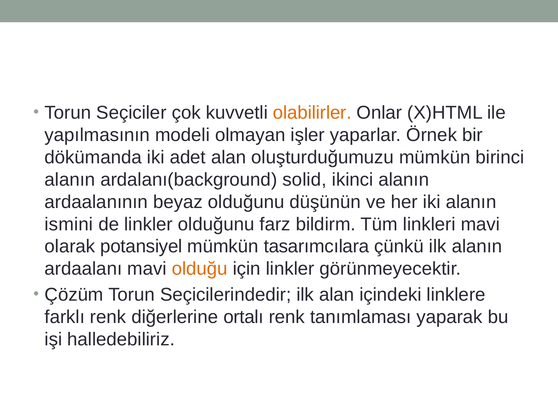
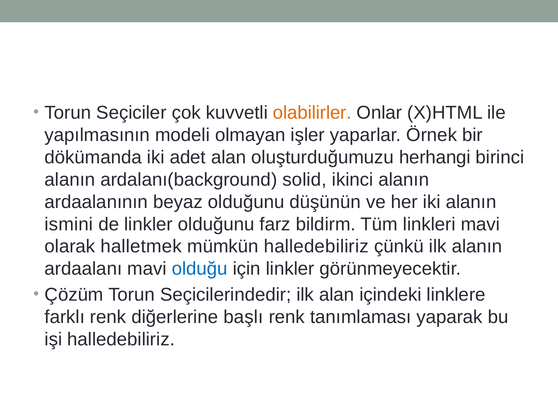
oluşturduğumuzu mümkün: mümkün -> herhangi
potansiyel: potansiyel -> halletmek
mümkün tasarımcılara: tasarımcılara -> halledebiliriz
olduğu colour: orange -> blue
ortalı: ortalı -> başlı
